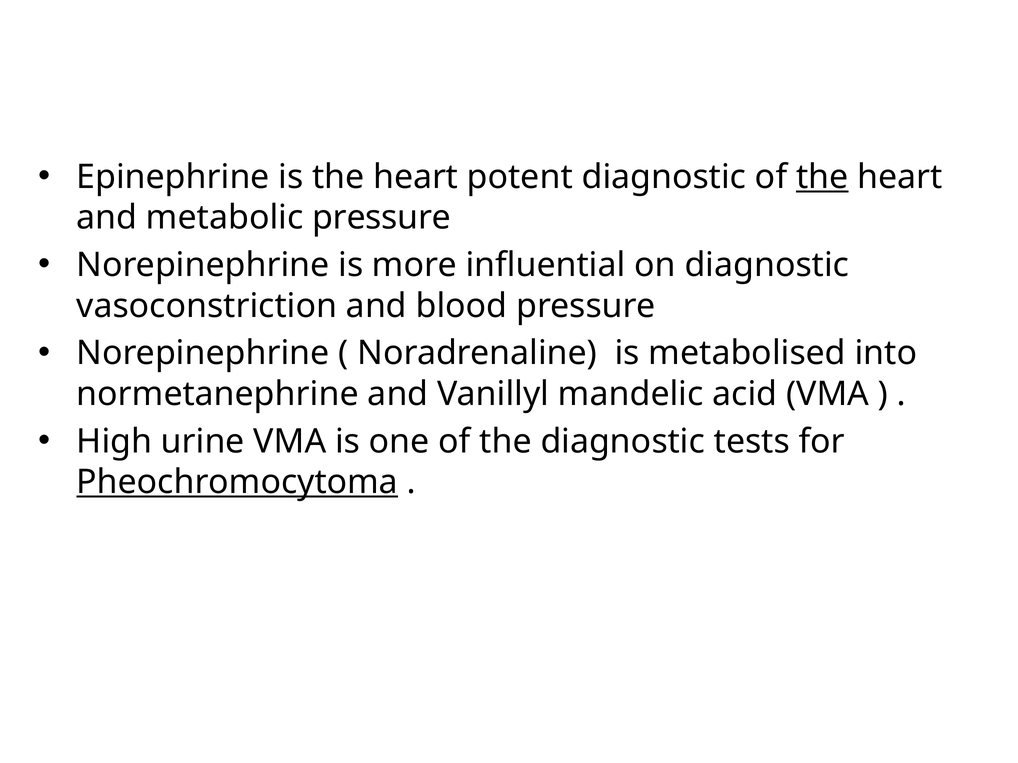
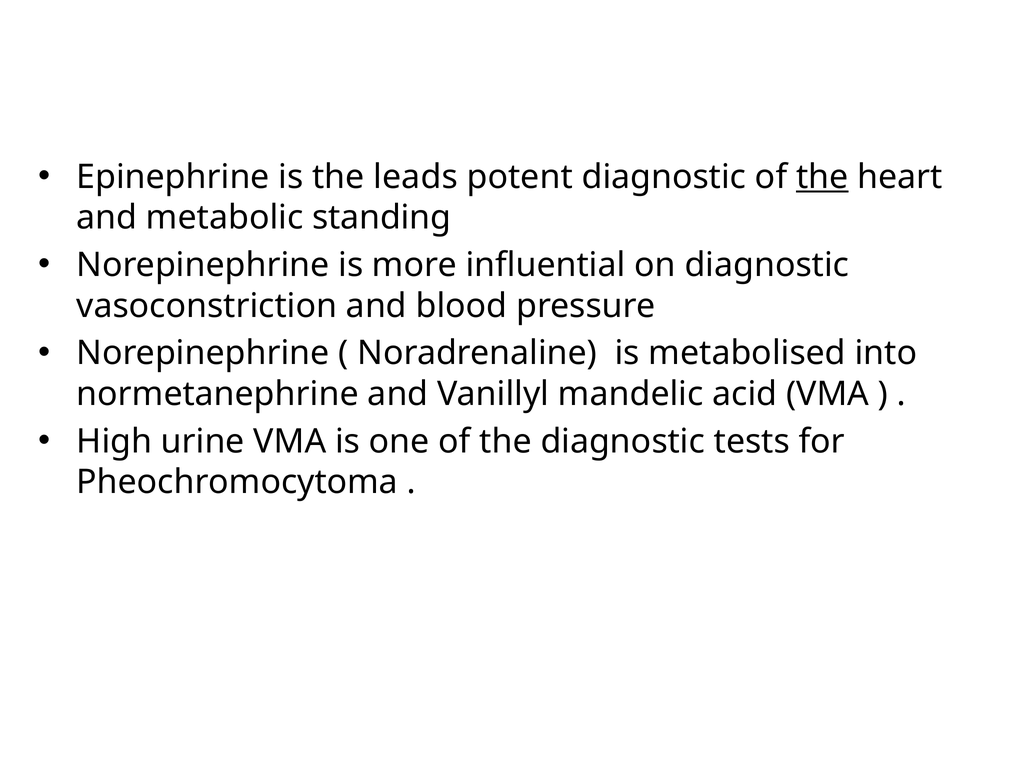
is the heart: heart -> leads
metabolic pressure: pressure -> standing
Pheochromocytoma underline: present -> none
